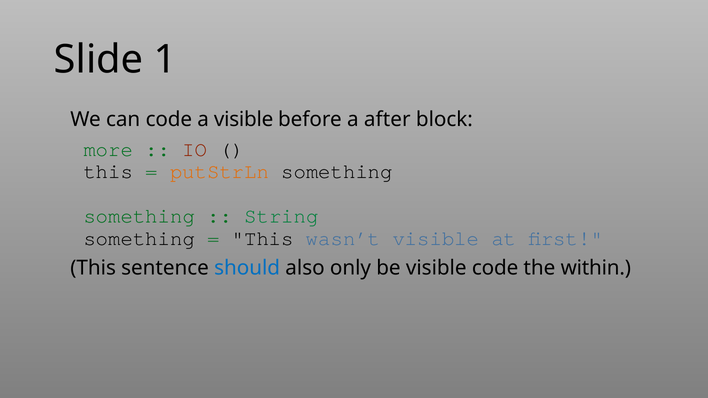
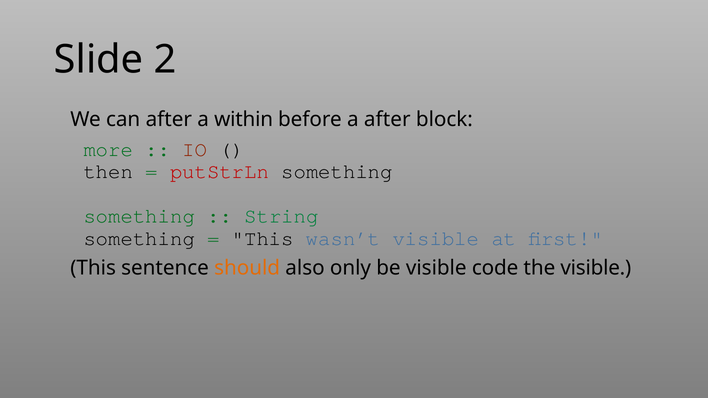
1: 1 -> 2
can code: code -> after
a visible: visible -> within
this at (108, 172): this -> then
putStrLn colour: orange -> red
should colour: blue -> orange
the within: within -> visible
